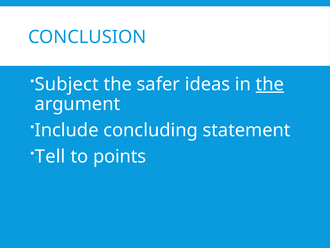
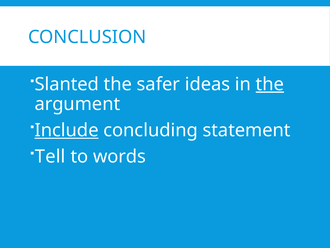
Subject: Subject -> Slanted
Include underline: none -> present
points: points -> words
